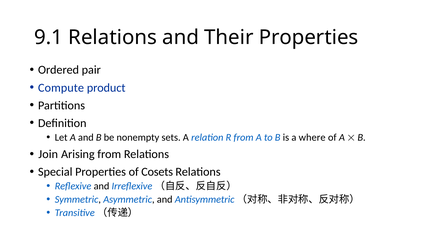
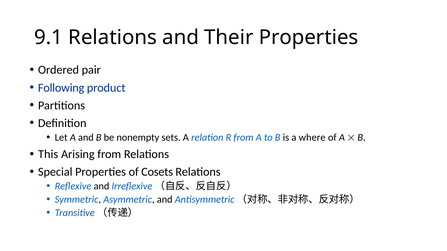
Compute: Compute -> Following
Join: Join -> This
